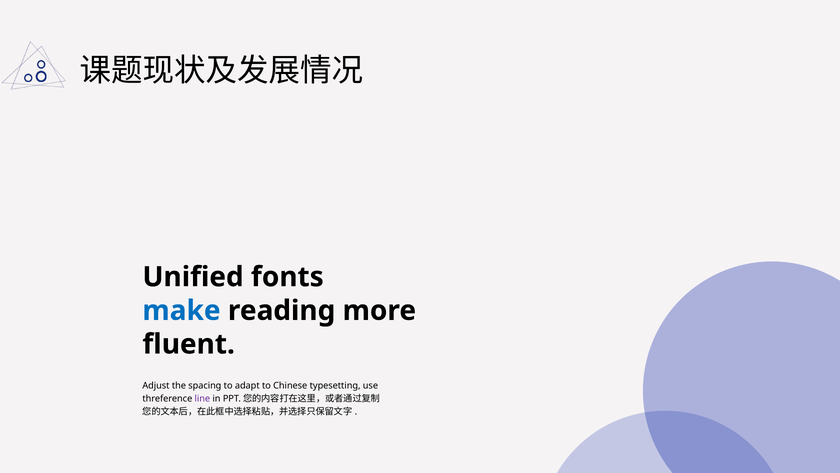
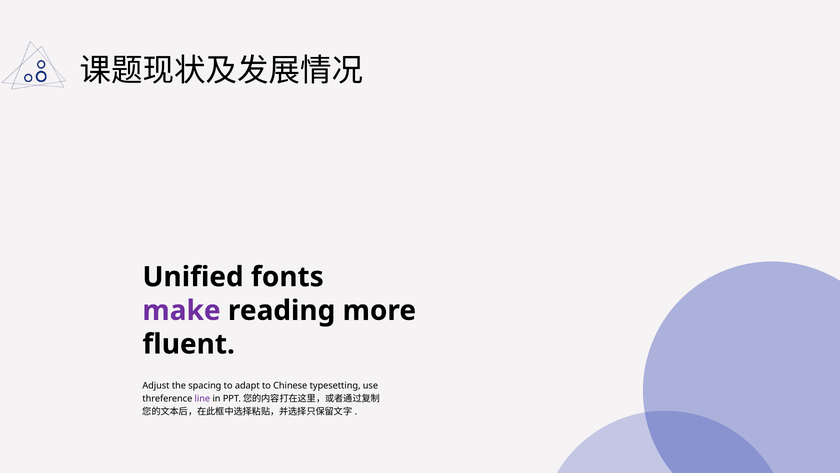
make colour: blue -> purple
